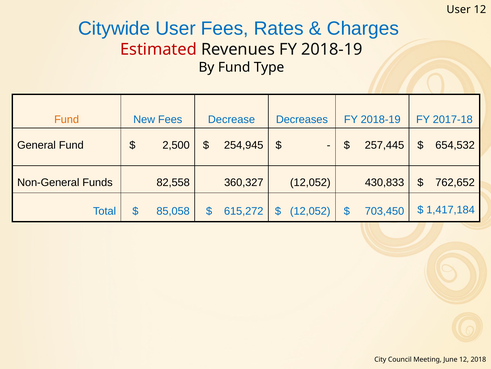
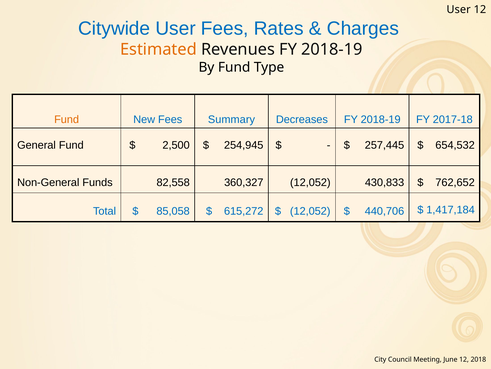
Estimated colour: red -> orange
Decrease: Decrease -> Summary
703,450: 703,450 -> 440,706
